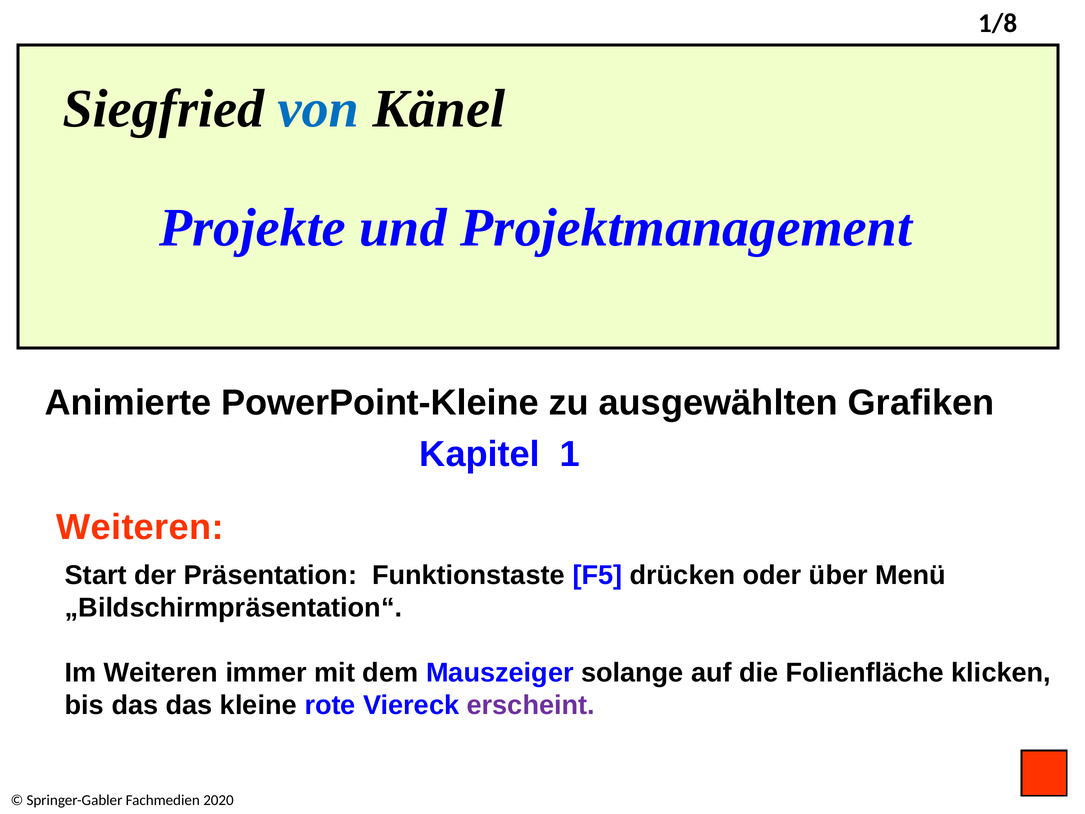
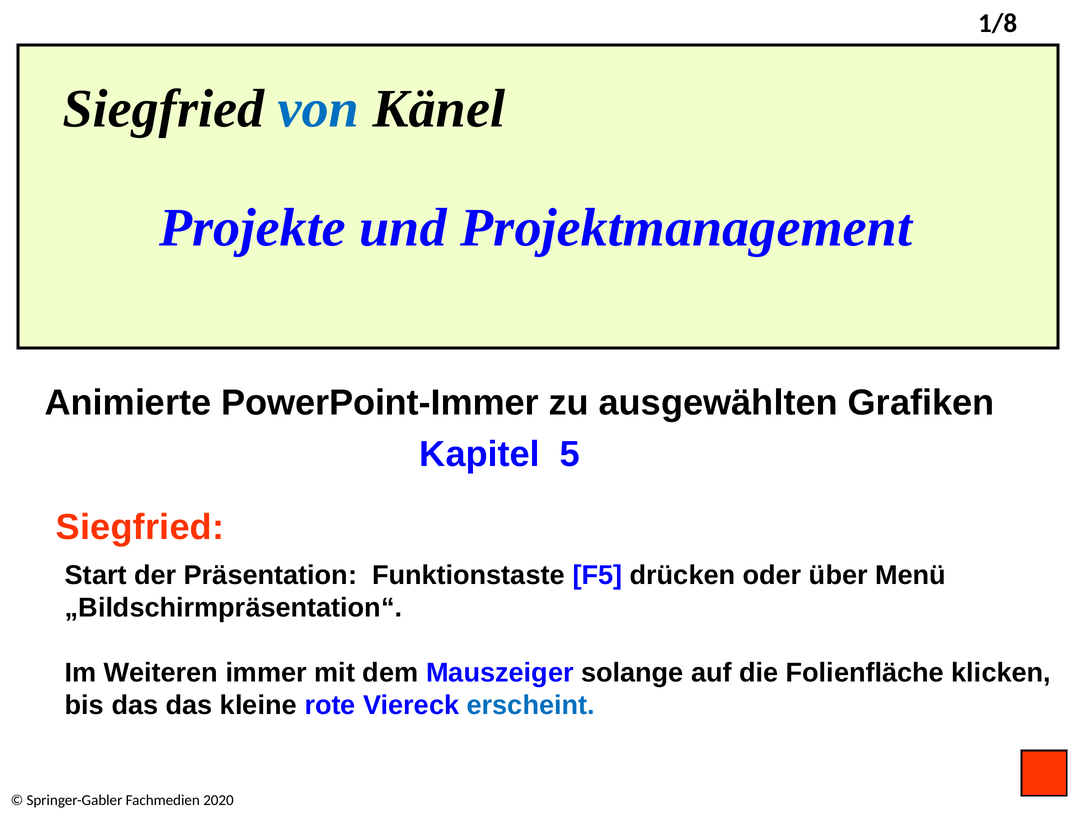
PowerPoint-Kleine: PowerPoint-Kleine -> PowerPoint-Immer
1: 1 -> 5
Weiteren at (140, 527): Weiteren -> Siegfried
erscheint colour: purple -> blue
